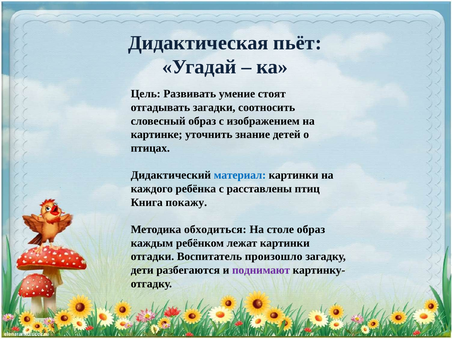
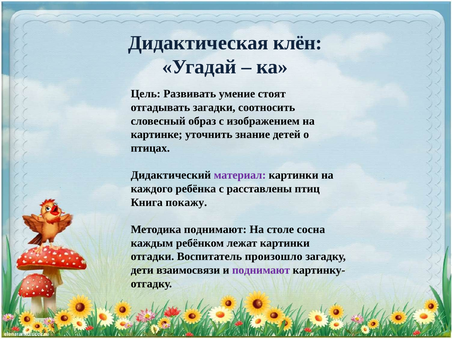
пьёт: пьёт -> клён
материал colour: blue -> purple
Методика обходиться: обходиться -> поднимают
столе образ: образ -> сосна
разбегаются: разбегаются -> взаимосвязи
